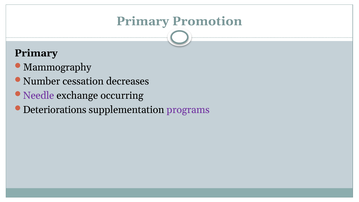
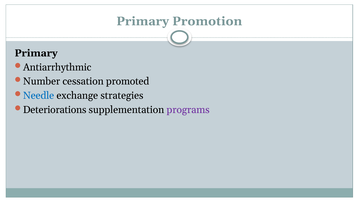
Mammography: Mammography -> Antiarrhythmic
decreases: decreases -> promoted
Needle colour: purple -> blue
occurring: occurring -> strategies
